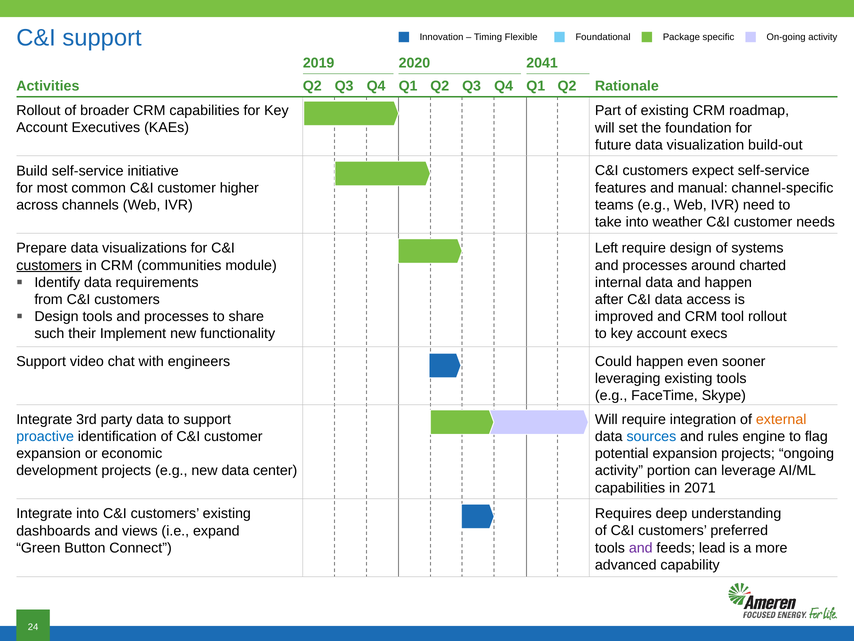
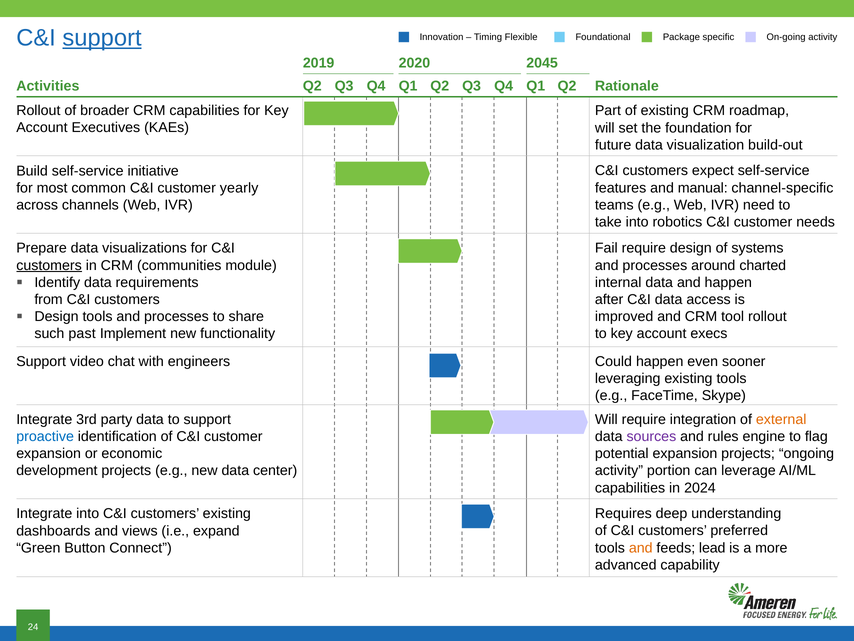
support at (102, 38) underline: none -> present
2041: 2041 -> 2045
higher: higher -> yearly
weather: weather -> robotics
Left: Left -> Fail
their: their -> past
sources colour: blue -> purple
2071: 2071 -> 2024
and at (641, 547) colour: purple -> orange
